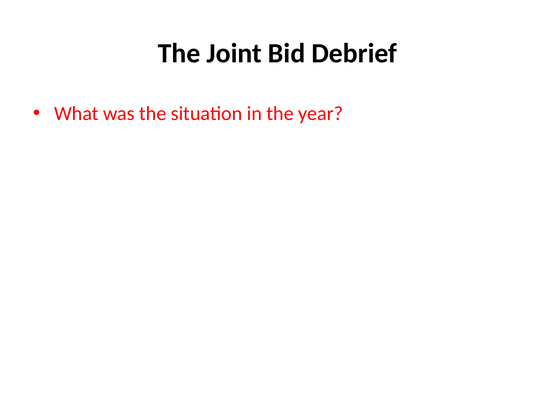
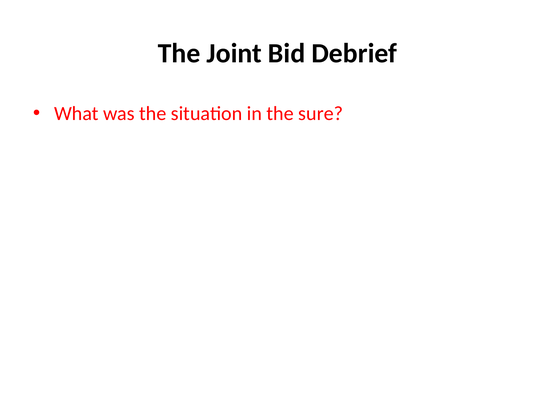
year: year -> sure
